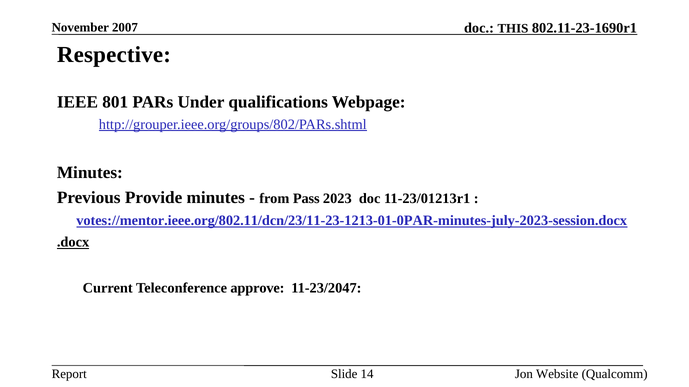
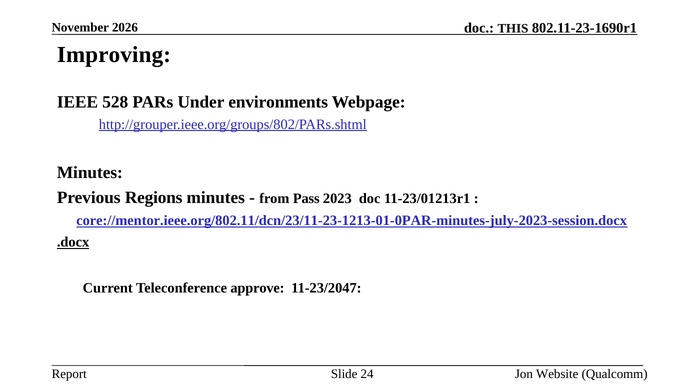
2007: 2007 -> 2026
Respective: Respective -> Improving
801: 801 -> 528
qualifications: qualifications -> environments
Provide: Provide -> Regions
votes://mentor.ieee.org/802.11/dcn/23/11-23-1213-01-0PAR-minutes-july-2023-session.docx: votes://mentor.ieee.org/802.11/dcn/23/11-23-1213-01-0PAR-minutes-july-2023-session.docx -> core://mentor.ieee.org/802.11/dcn/23/11-23-1213-01-0PAR-minutes-july-2023-session.docx
14: 14 -> 24
